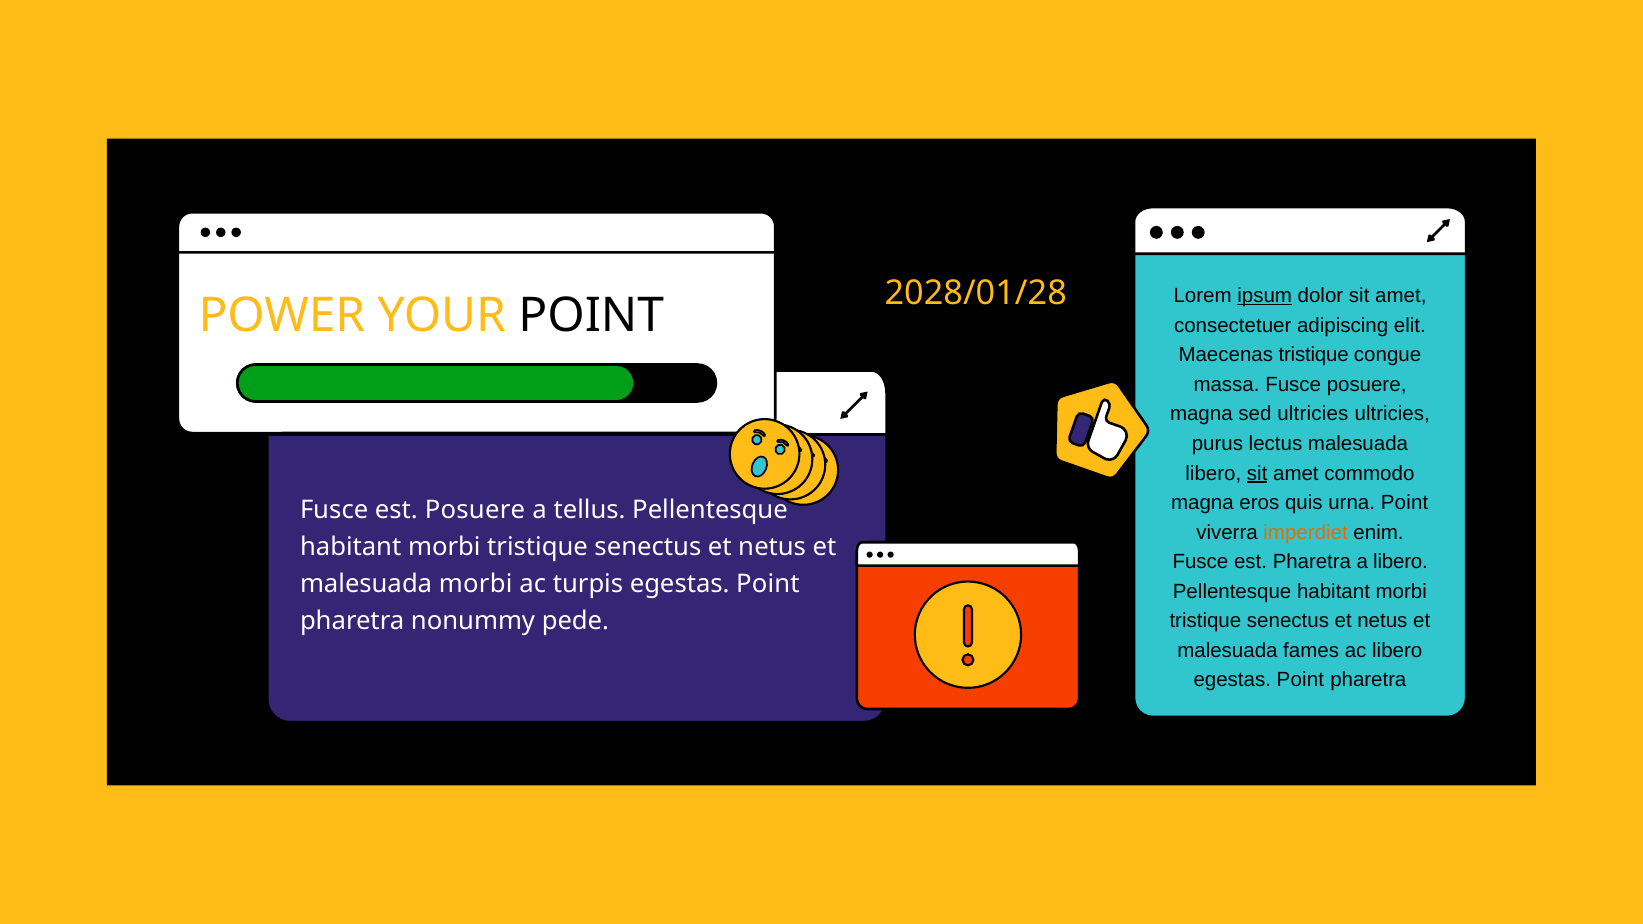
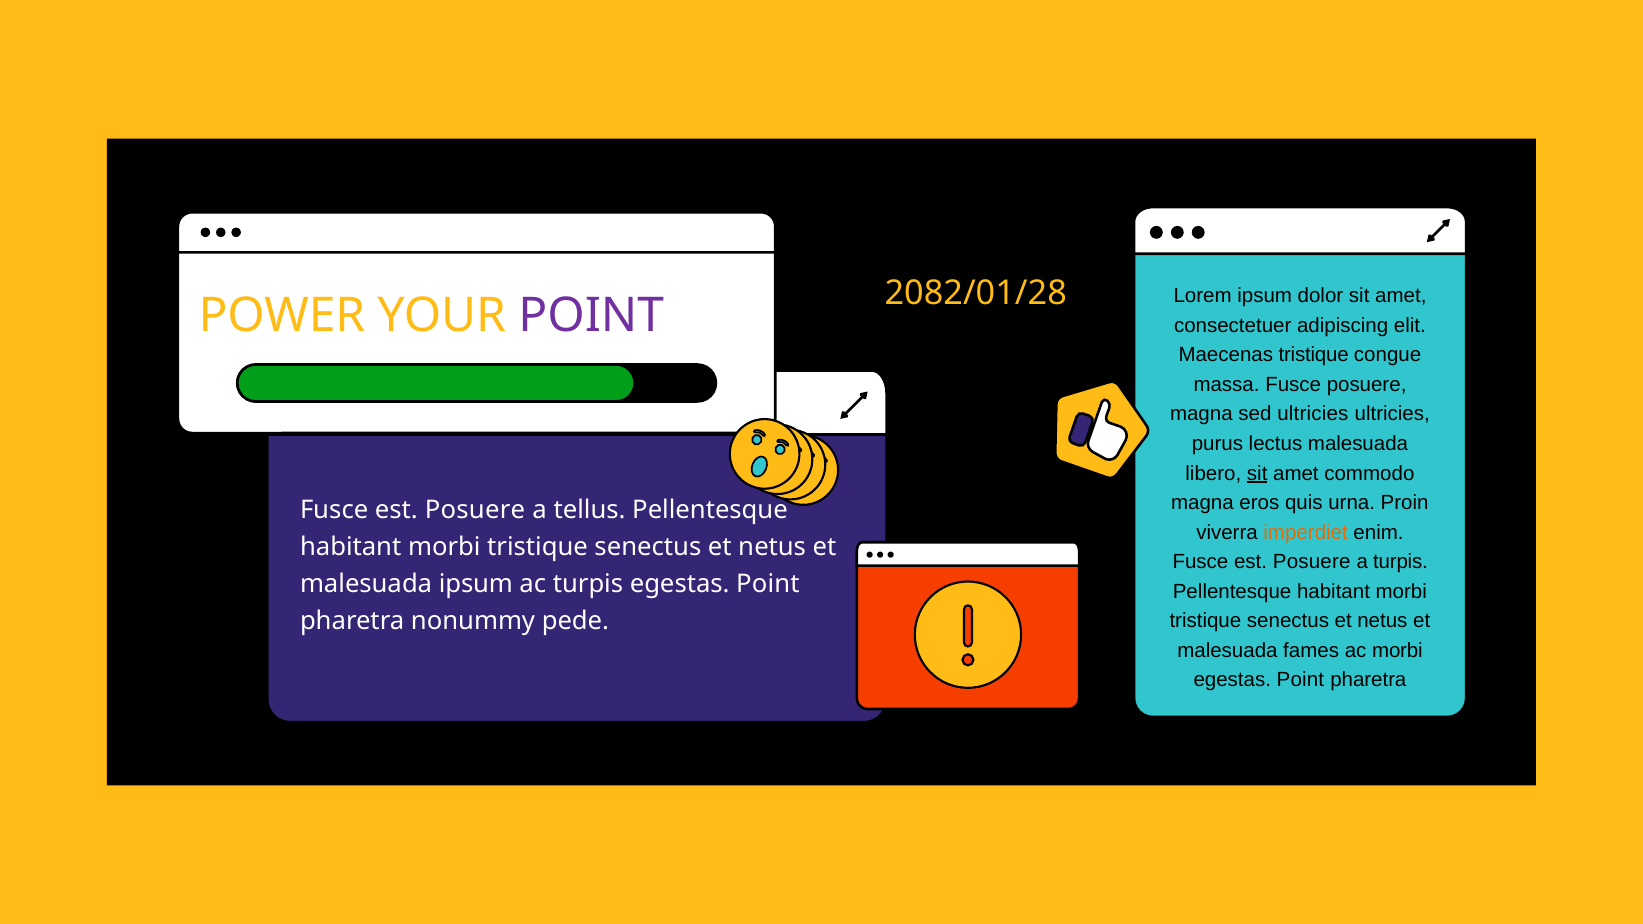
2028/01/28: 2028/01/28 -> 2082/01/28
ipsum at (1265, 296) underline: present -> none
POINT at (591, 316) colour: black -> purple
urna Point: Point -> Proin
Pharetra at (1312, 562): Pharetra -> Posuere
a libero: libero -> turpis
malesuada morbi: morbi -> ipsum
ac libero: libero -> morbi
